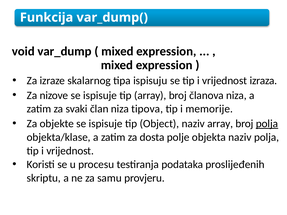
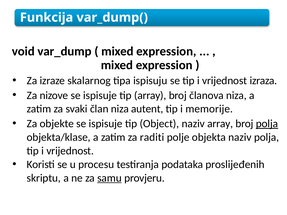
tipova: tipova -> autent
dosta: dosta -> raditi
samu underline: none -> present
